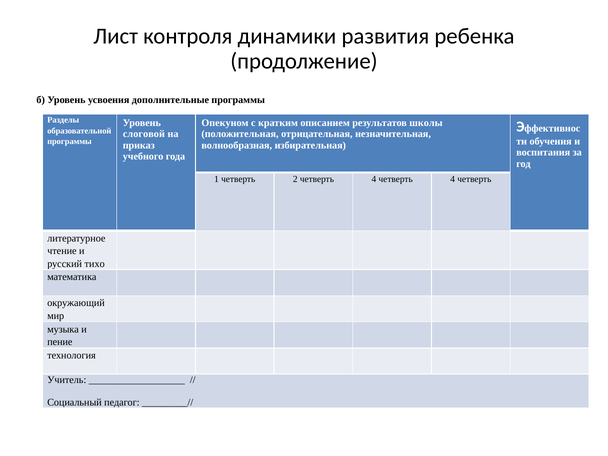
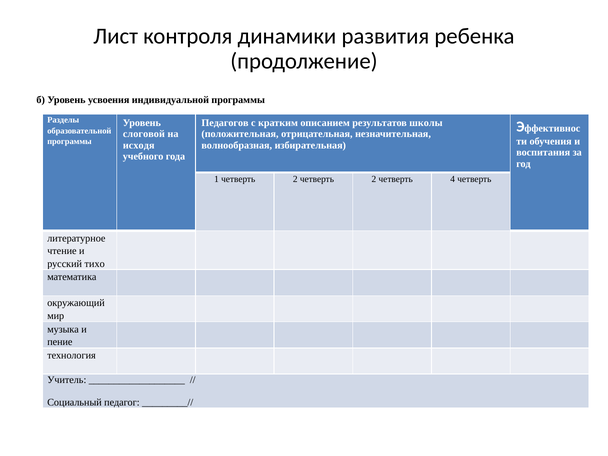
дополнительные: дополнительные -> индивидуальной
Опекуном: Опекуном -> Педагогов
приказ: приказ -> исходя
2 четверть 4: 4 -> 2
